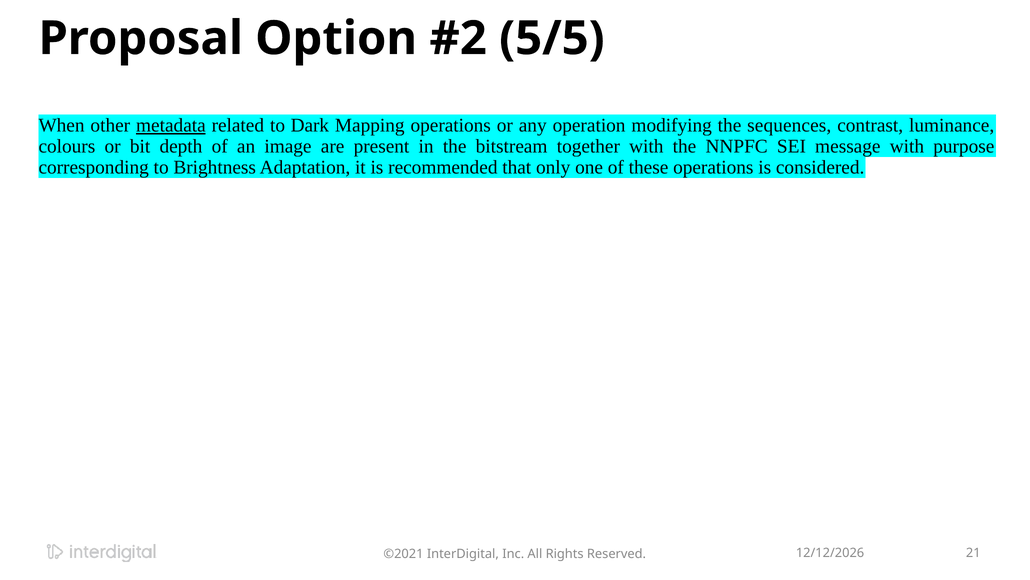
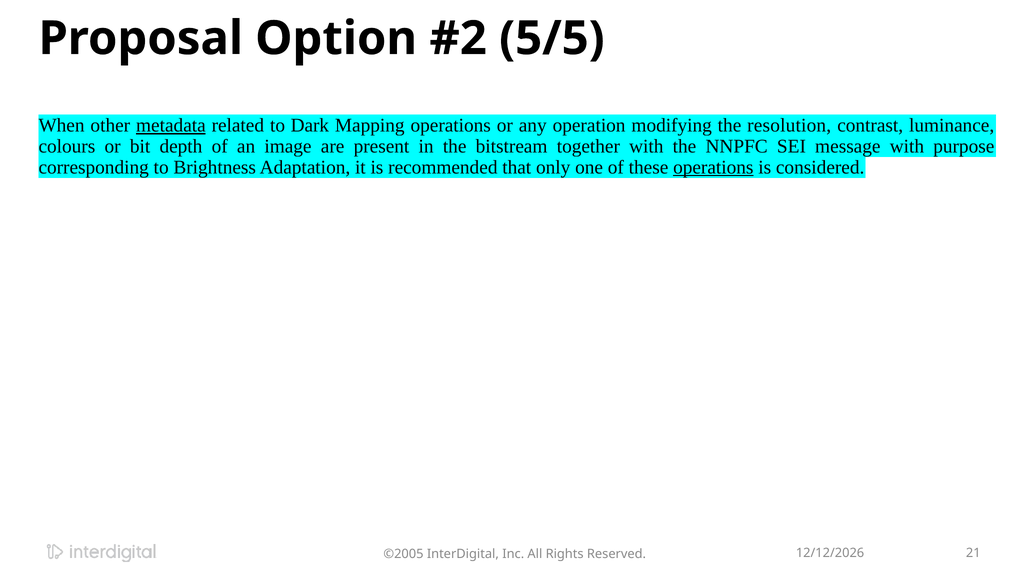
sequences: sequences -> resolution
operations at (713, 167) underline: none -> present
©2021: ©2021 -> ©2005
